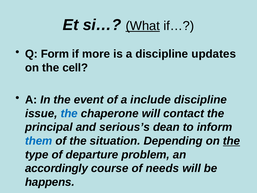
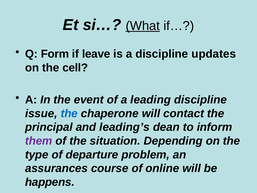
more: more -> leave
include: include -> leading
serious’s: serious’s -> leading’s
them colour: blue -> purple
the at (232, 141) underline: present -> none
accordingly: accordingly -> assurances
needs: needs -> online
